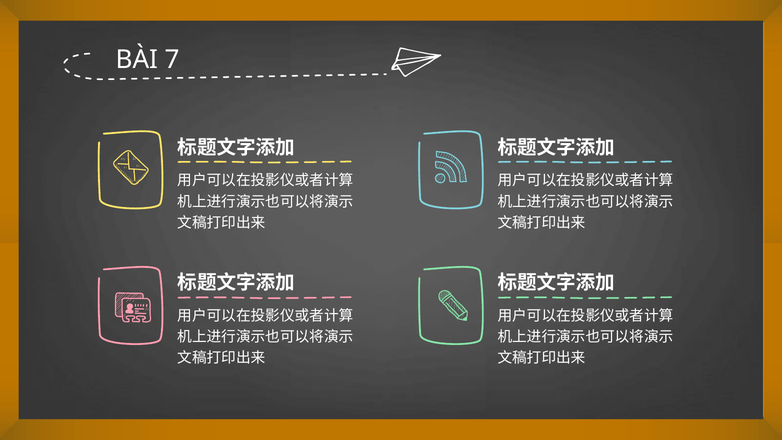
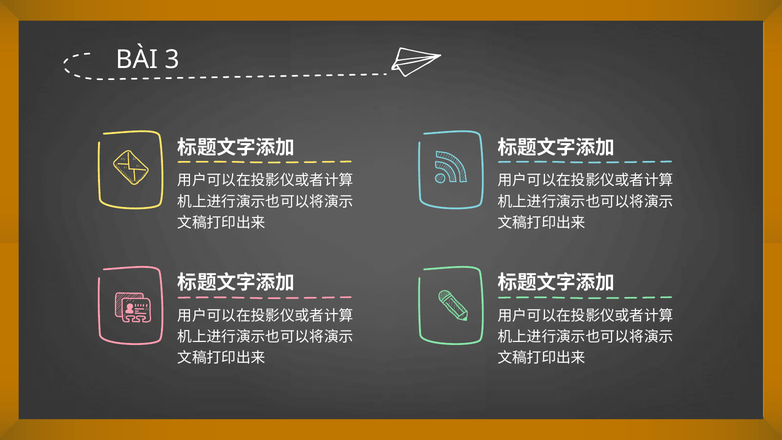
7: 7 -> 3
